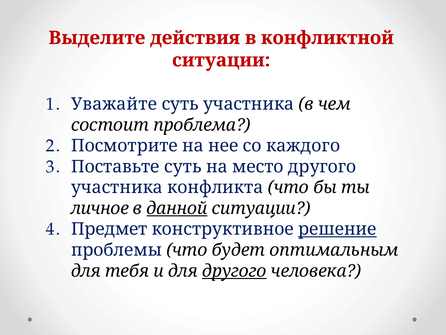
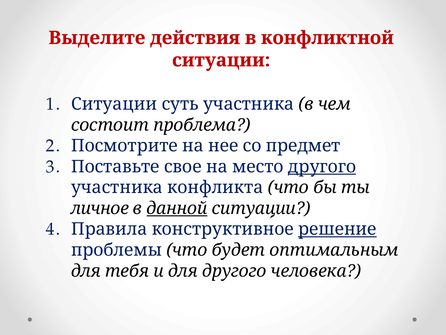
Уважайте at (114, 104): Уважайте -> Ситуации
каждого: каждого -> предмет
Поставьте суть: суть -> свое
другого at (322, 166) underline: none -> present
Предмет: Предмет -> Правила
другого at (234, 271) underline: present -> none
